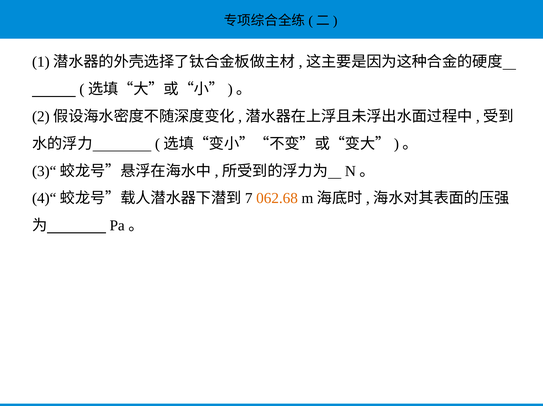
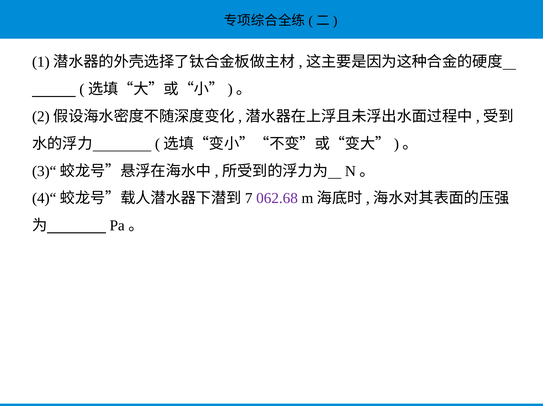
062.68 colour: orange -> purple
